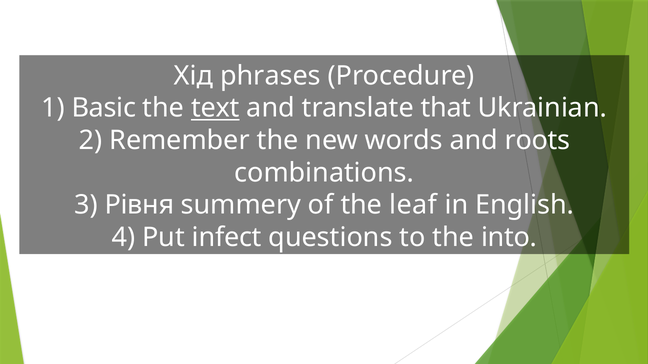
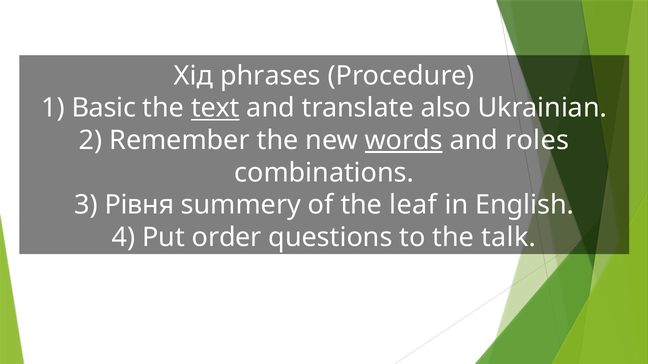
that: that -> also
words underline: none -> present
roots: roots -> roles
infect: infect -> order
into: into -> talk
